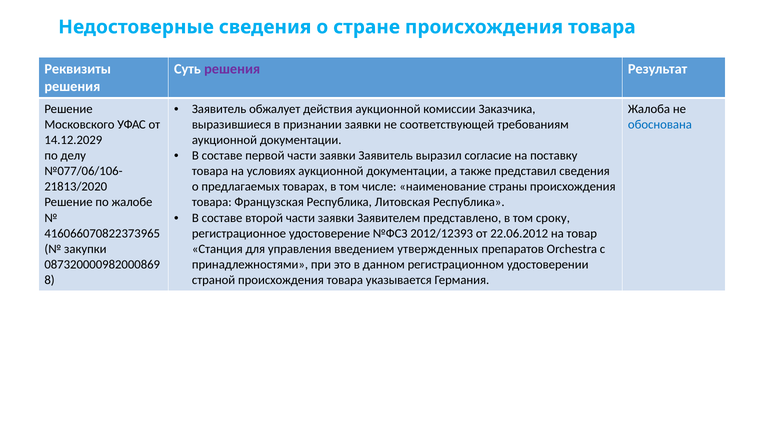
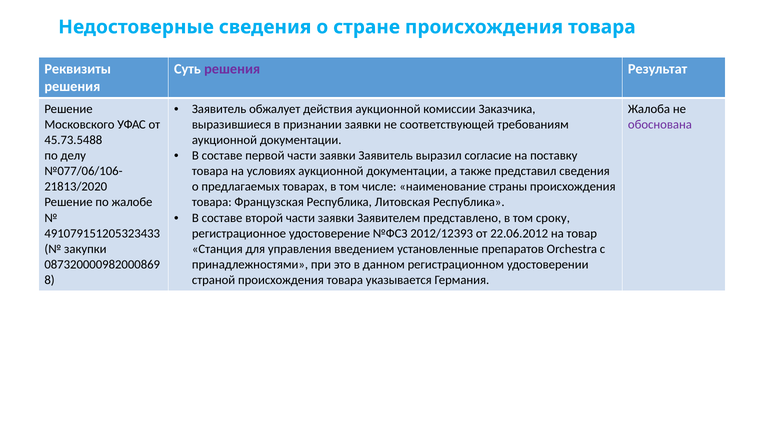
обоснована colour: blue -> purple
14.12.2029: 14.12.2029 -> 45.73.5488
416066070822373965: 416066070822373965 -> 491079151205323433
утвержденных: утвержденных -> установленные
